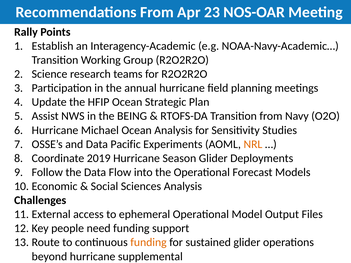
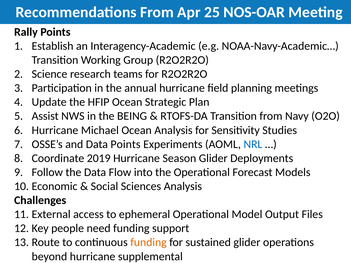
23: 23 -> 25
Data Pacific: Pacific -> Points
NRL colour: orange -> blue
